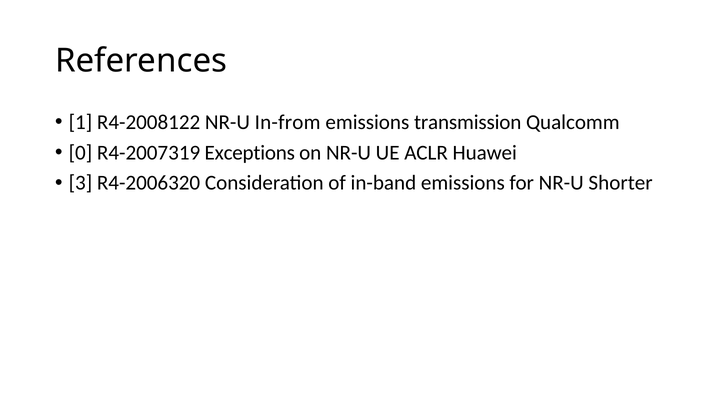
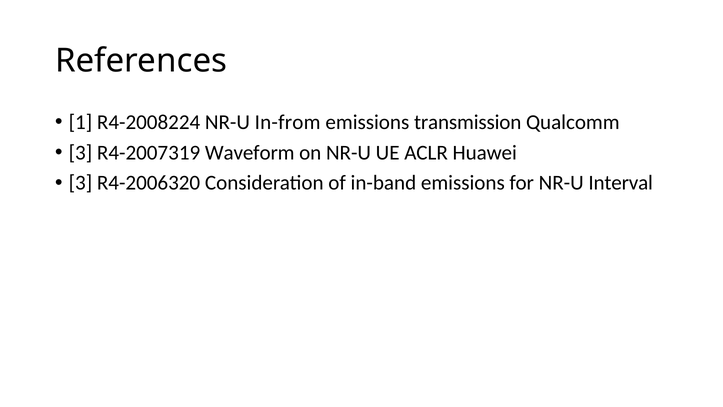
R4-2008122: R4-2008122 -> R4-2008224
0 at (80, 153): 0 -> 3
Exceptions: Exceptions -> Waveform
Shorter: Shorter -> Interval
